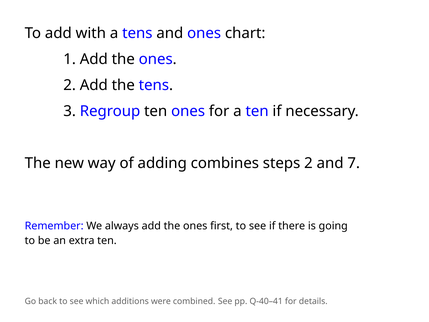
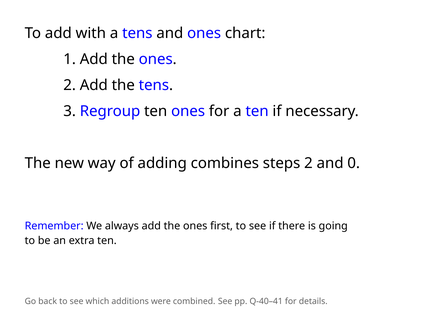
7: 7 -> 0
